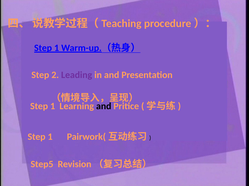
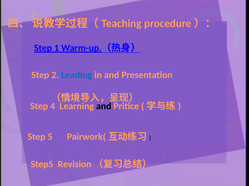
Leading colour: purple -> blue
1 at (53, 107): 1 -> 4
1 at (50, 137): 1 -> 5
